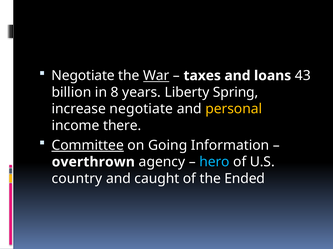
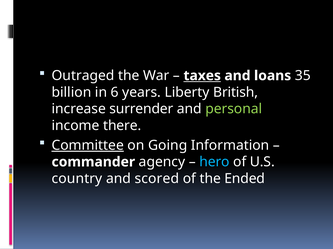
Negotiate at (83, 76): Negotiate -> Outraged
War underline: present -> none
taxes underline: none -> present
43: 43 -> 35
8: 8 -> 6
Spring: Spring -> British
increase negotiate: negotiate -> surrender
personal colour: yellow -> light green
overthrown: overthrown -> commander
caught: caught -> scored
